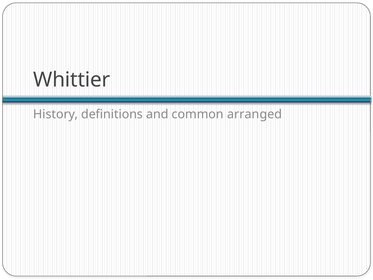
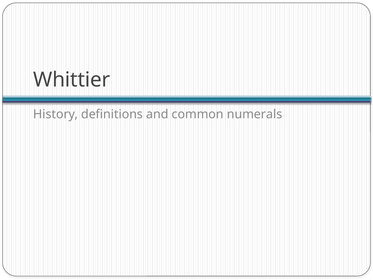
arranged: arranged -> numerals
